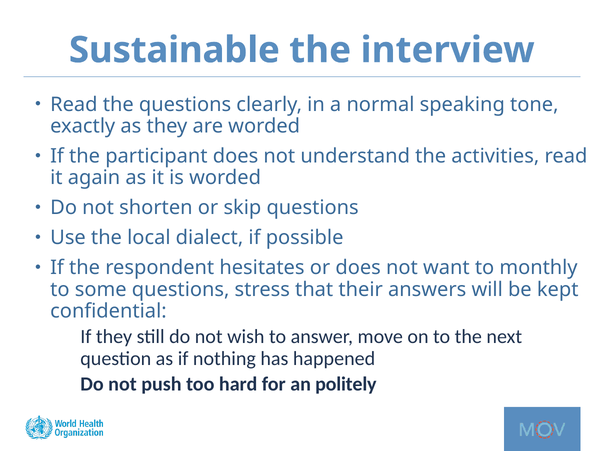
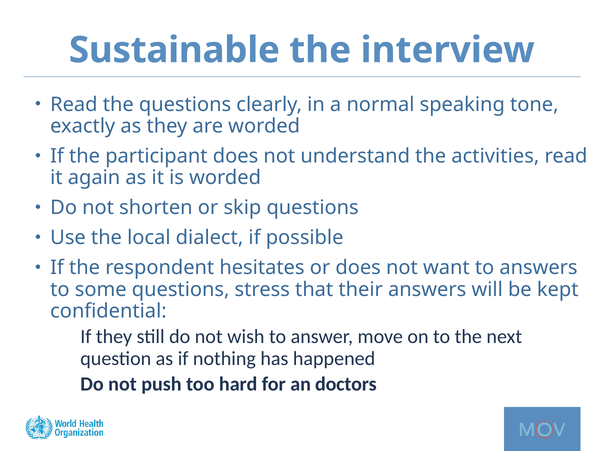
to monthly: monthly -> answers
politely: politely -> doctors
